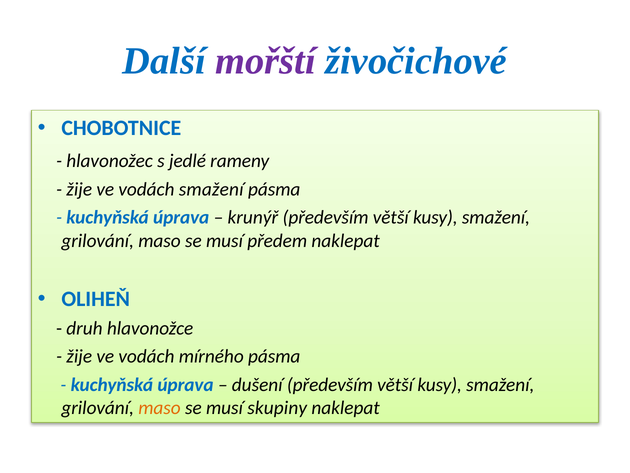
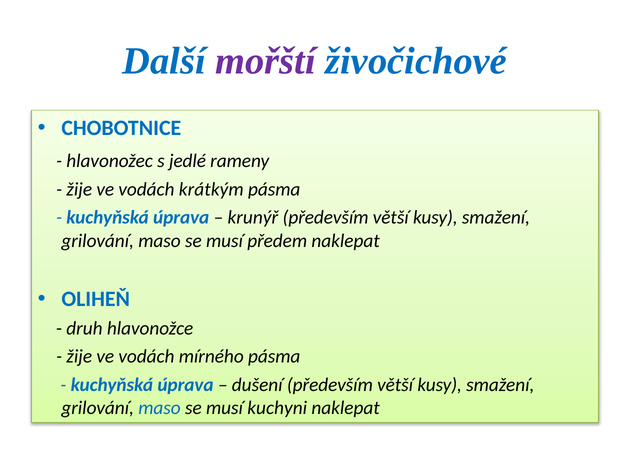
vodách smažení: smažení -> krátkým
maso at (159, 407) colour: orange -> blue
skupiny: skupiny -> kuchyni
